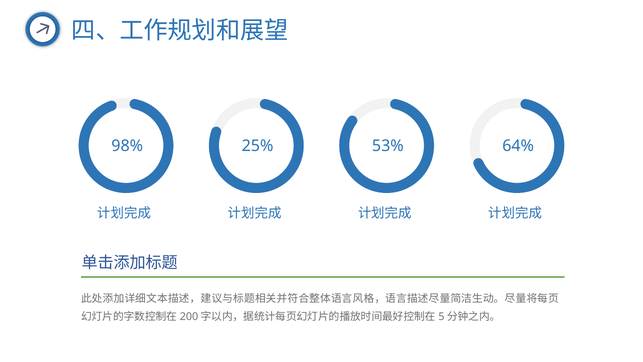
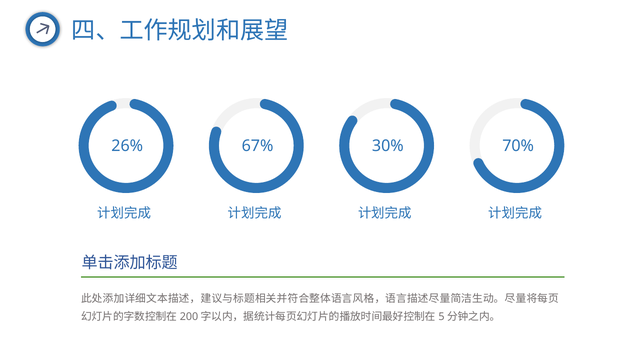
98%: 98% -> 26%
25%: 25% -> 67%
53%: 53% -> 30%
64%: 64% -> 70%
